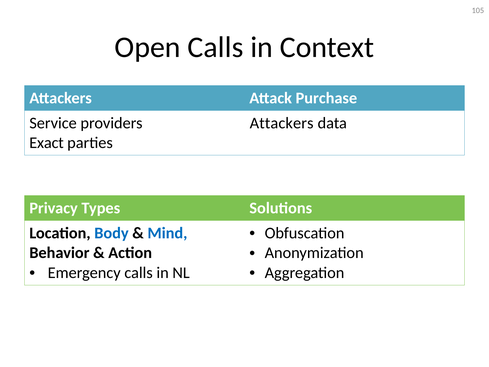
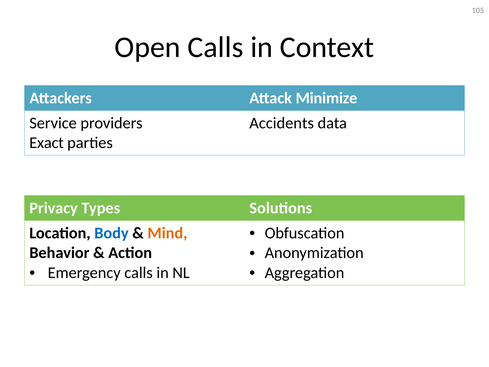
Purchase: Purchase -> Minimize
Attackers at (282, 123): Attackers -> Accidents
Mind colour: blue -> orange
